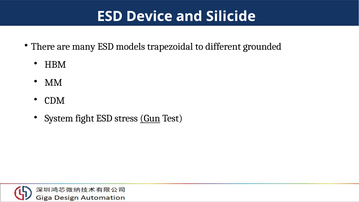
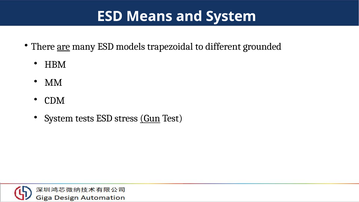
Device: Device -> Means
and Silicide: Silicide -> System
are underline: none -> present
fight: fight -> tests
